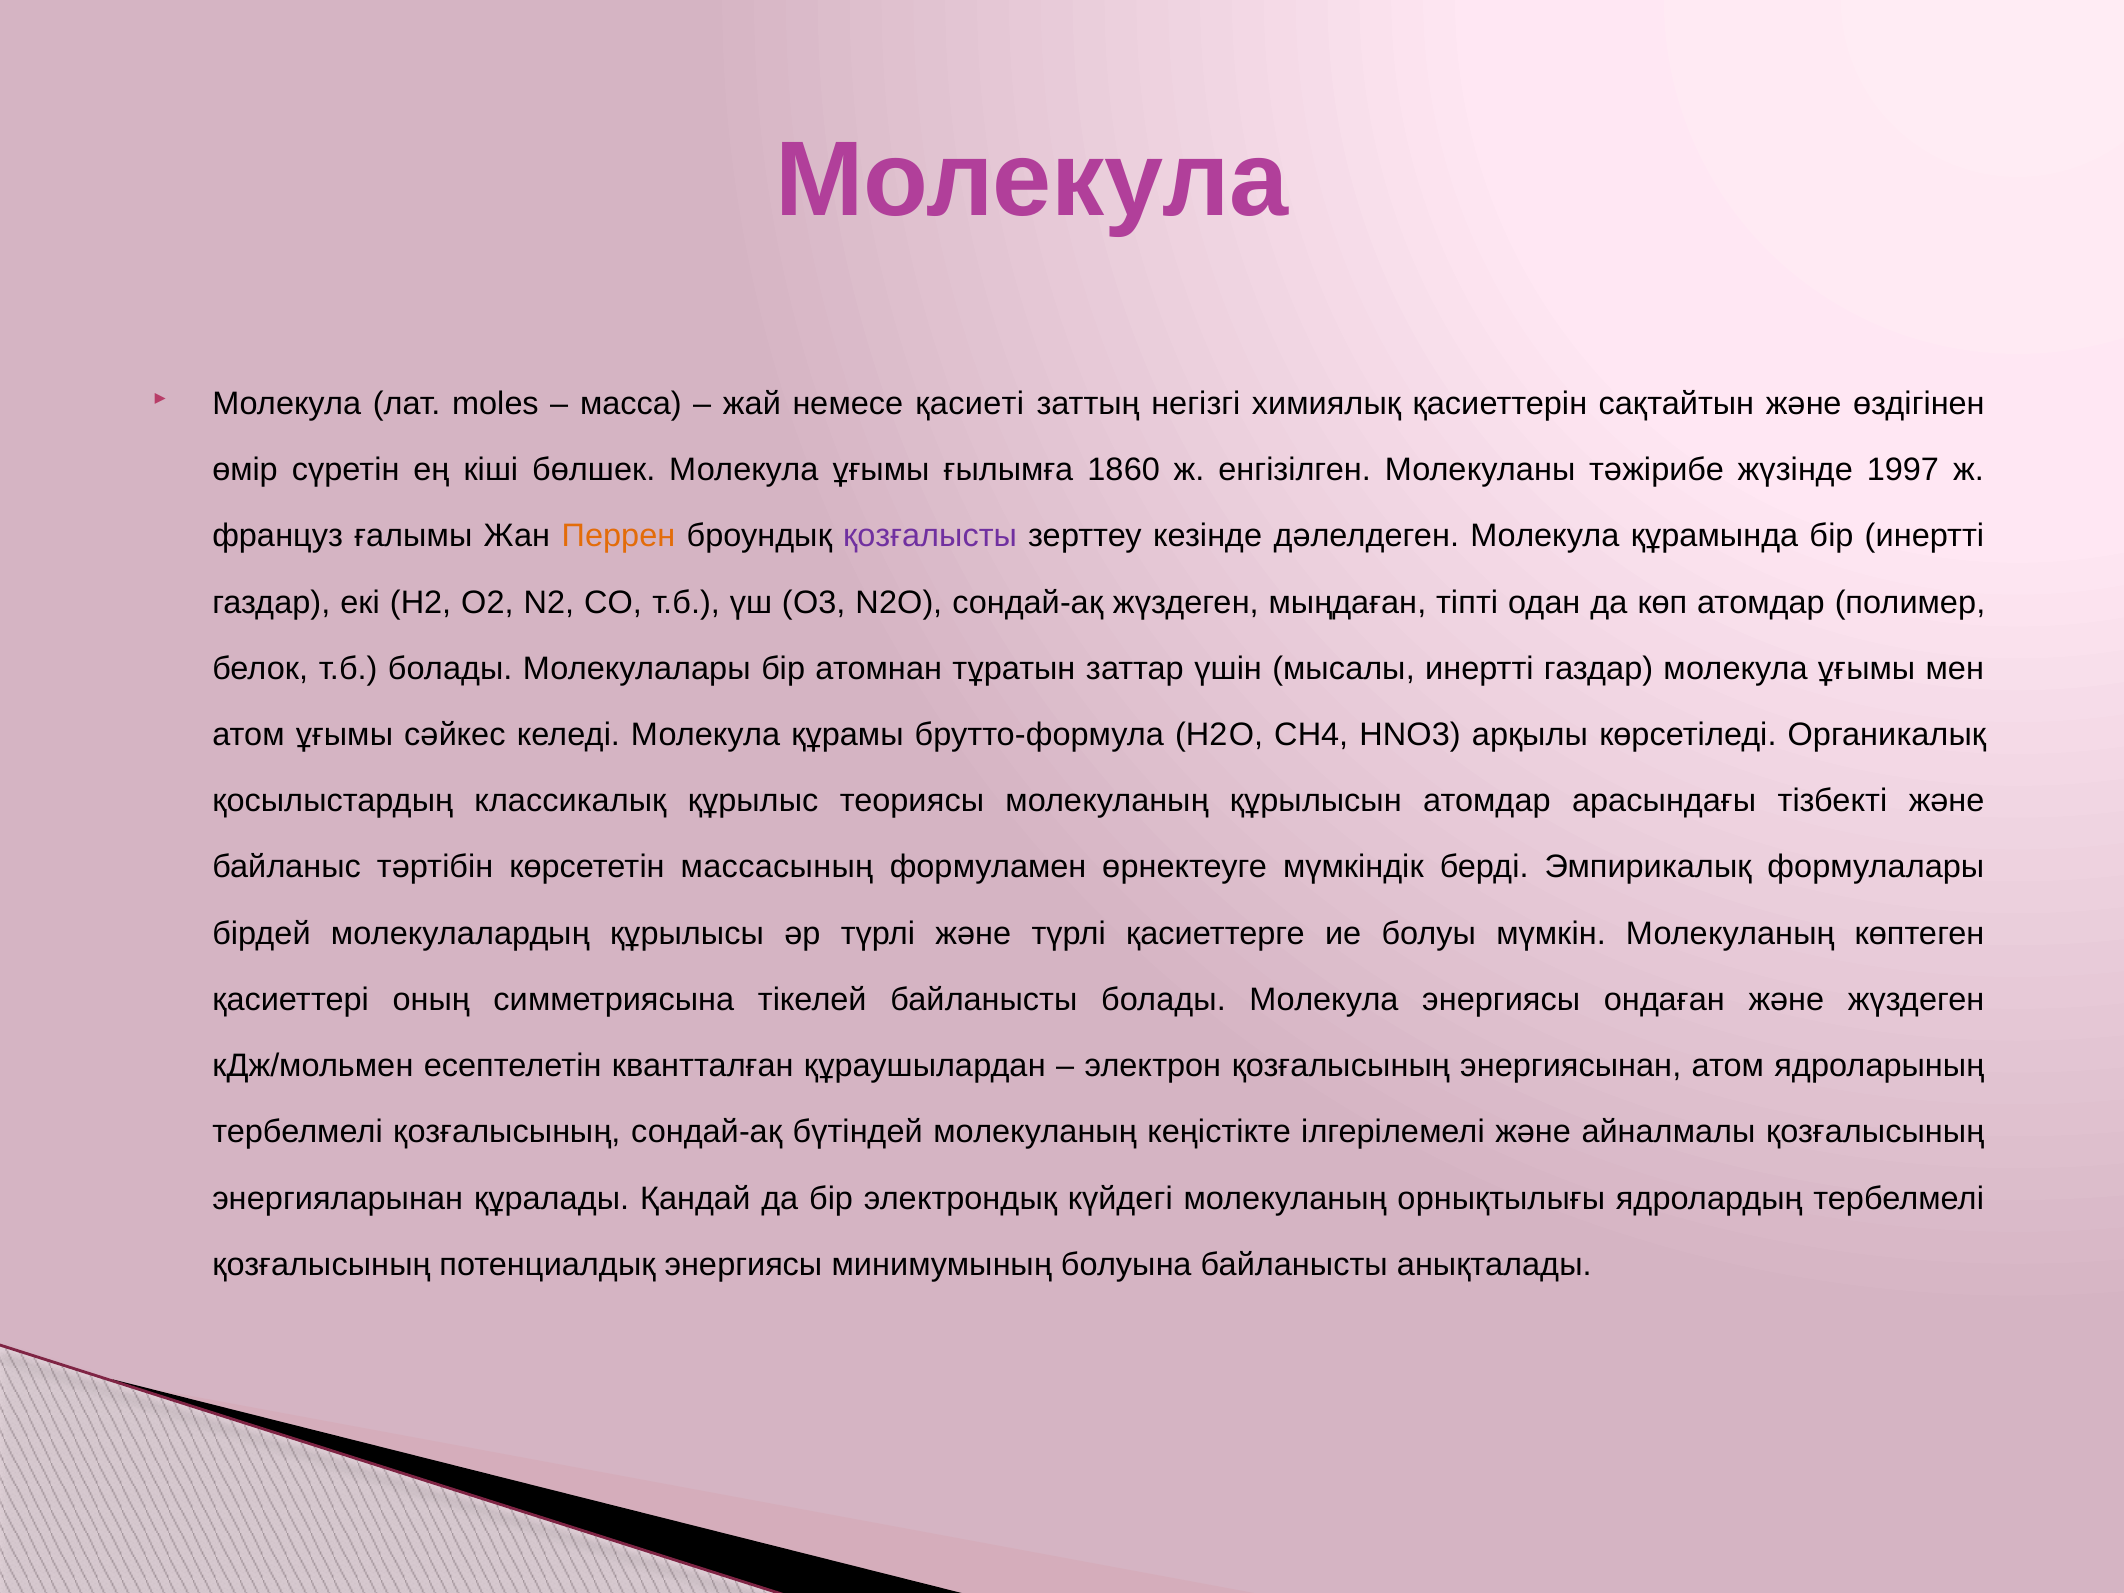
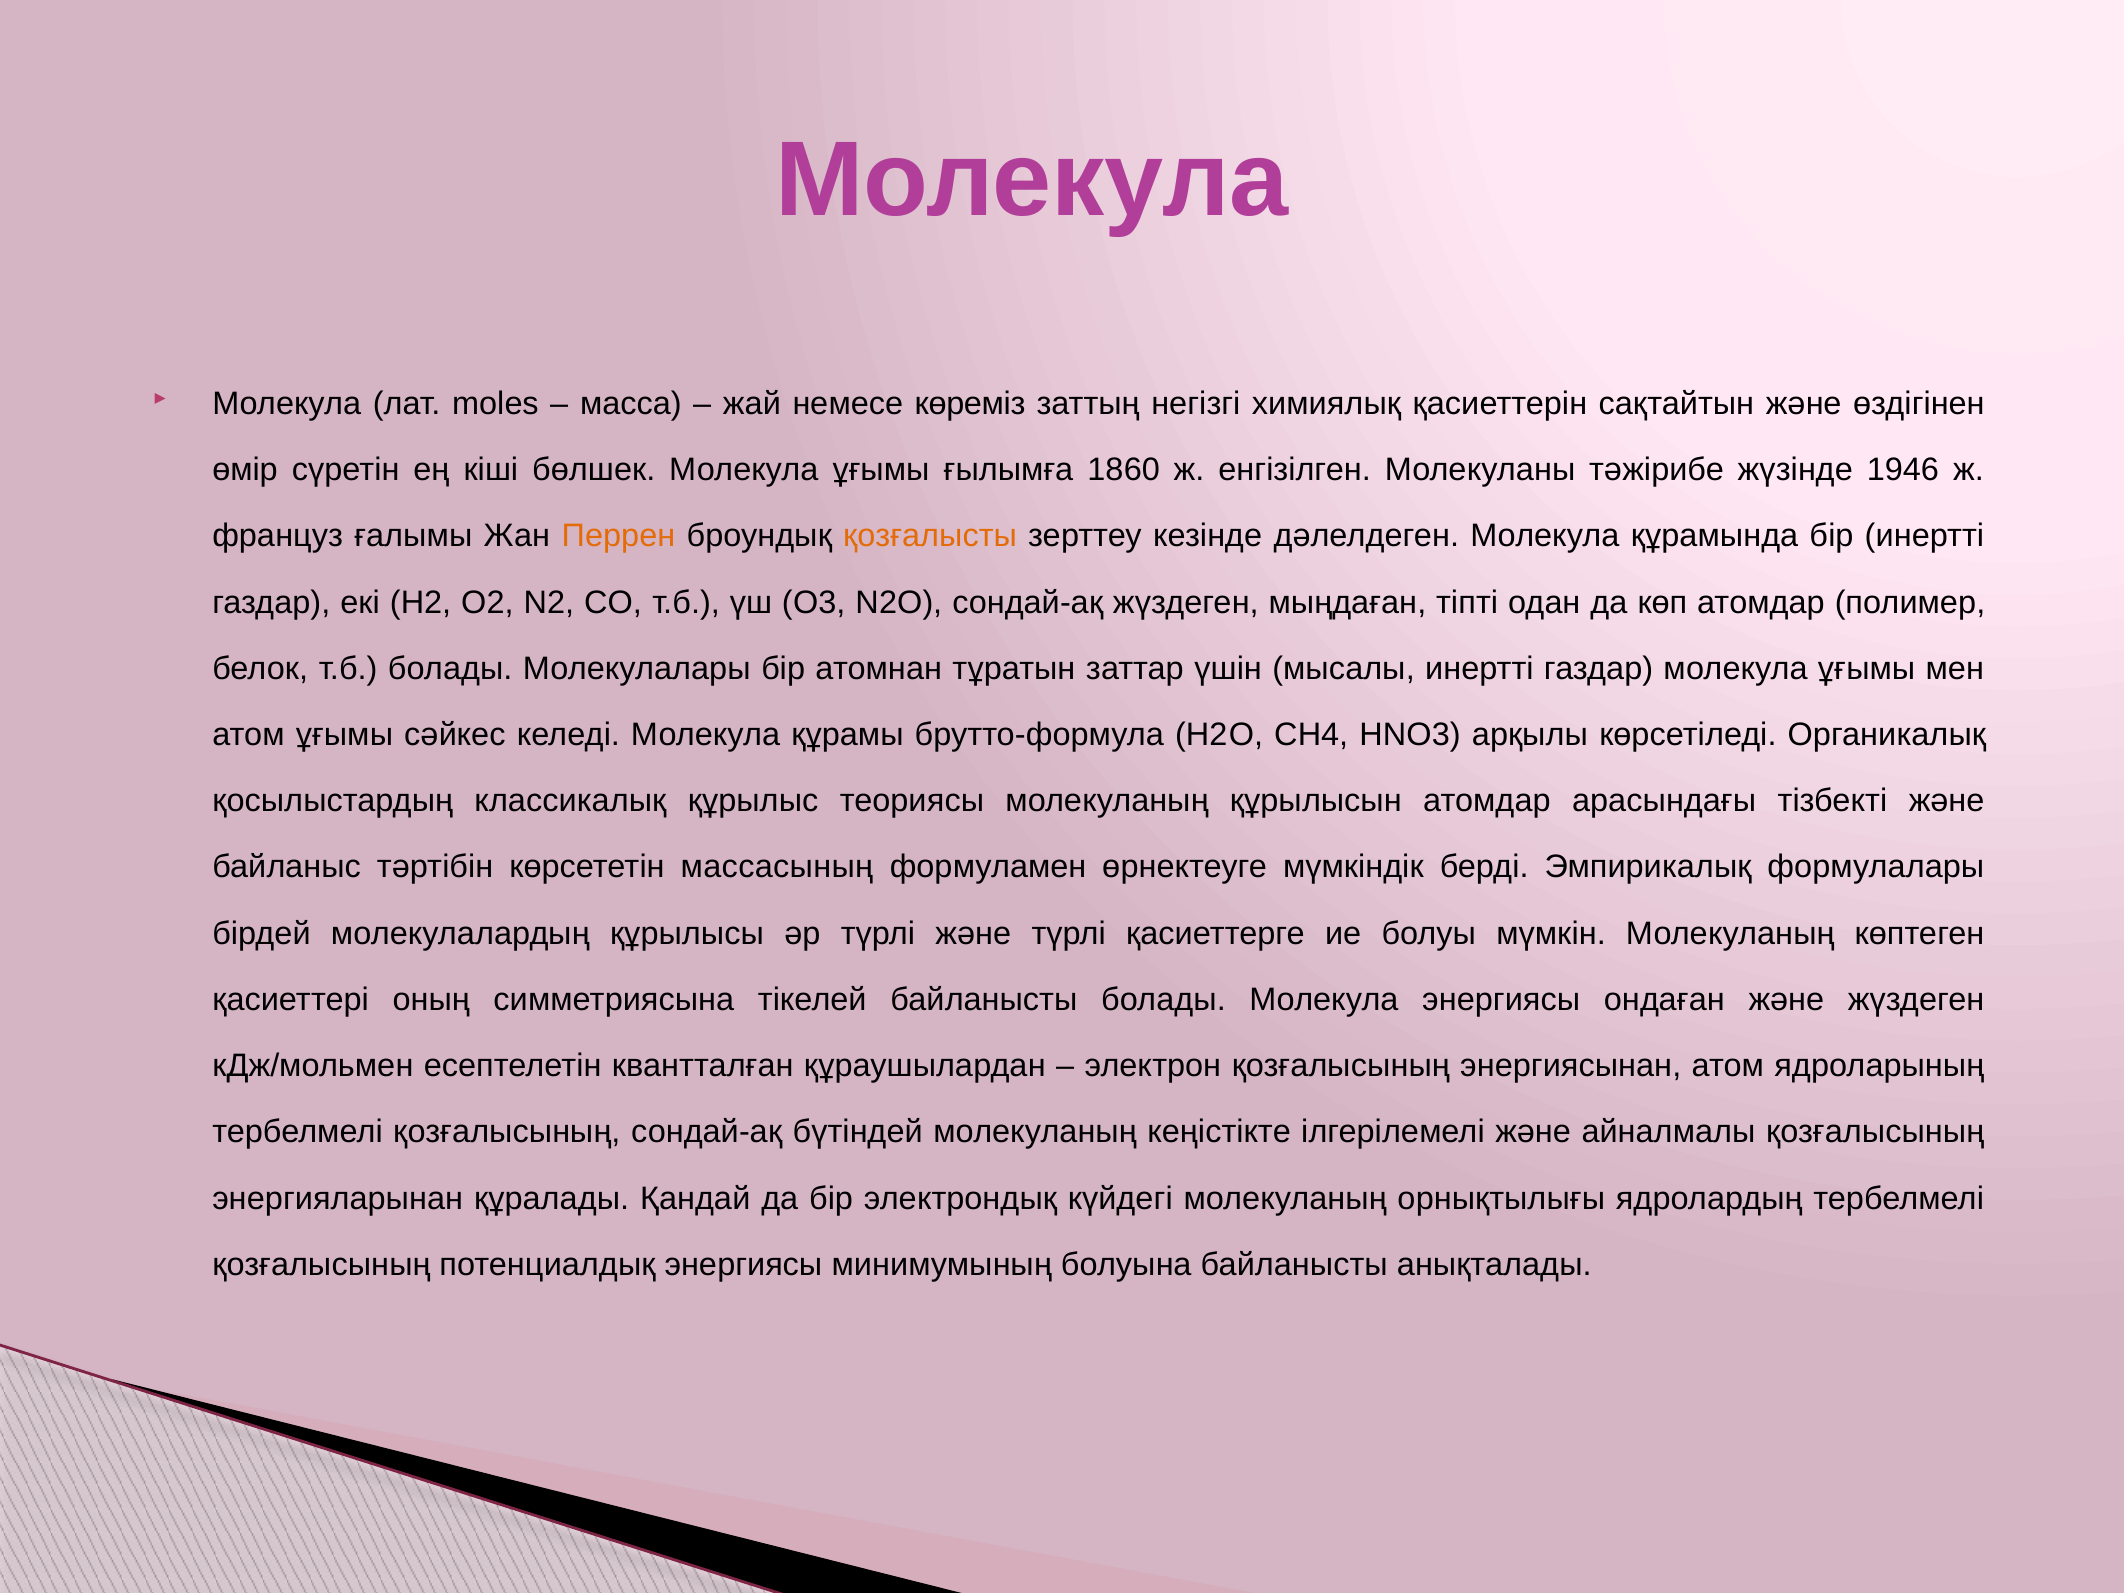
қасиеті: қасиеті -> көреміз
1997: 1997 -> 1946
қозғалысты colour: purple -> orange
